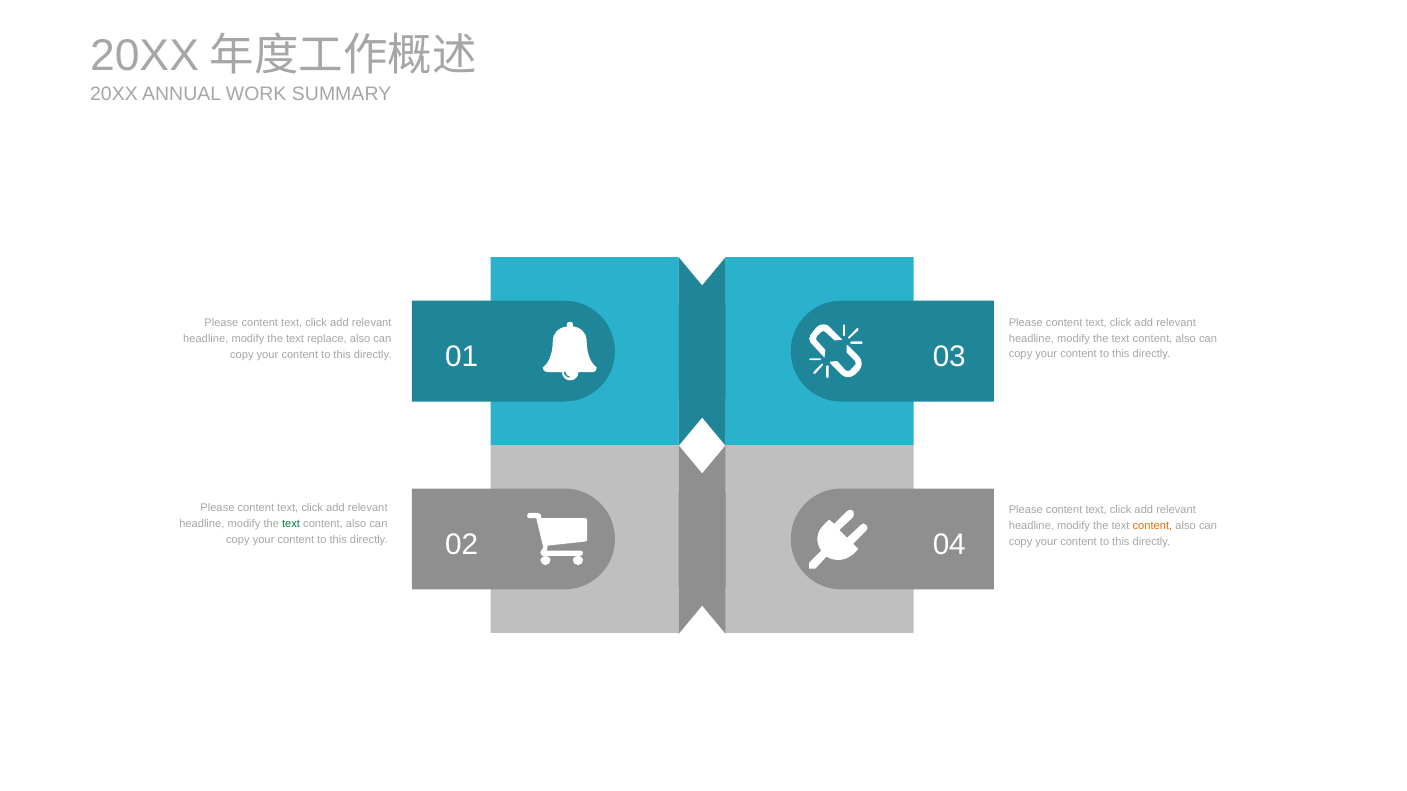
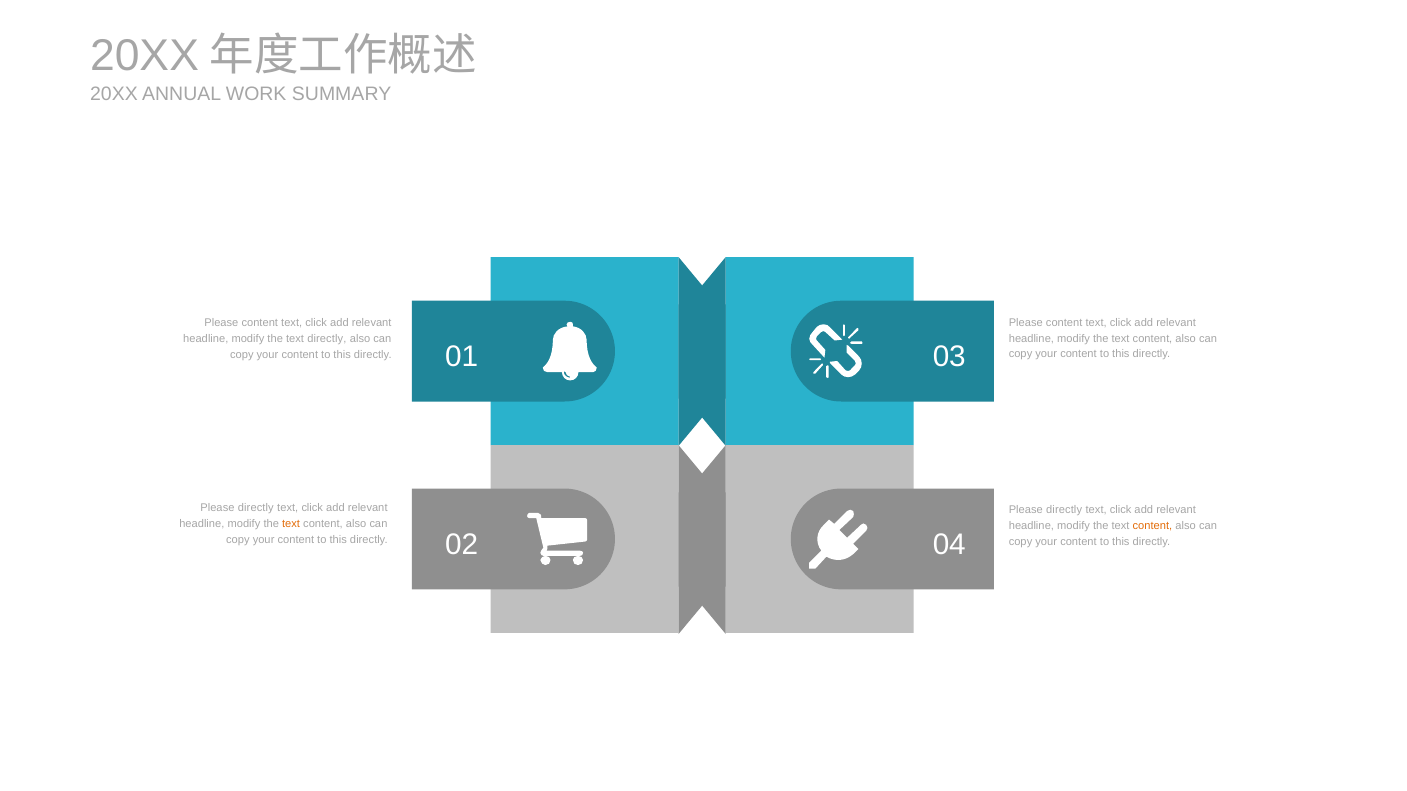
text replace: replace -> directly
content at (256, 508): content -> directly
content at (1064, 510): content -> directly
text at (291, 524) colour: green -> orange
